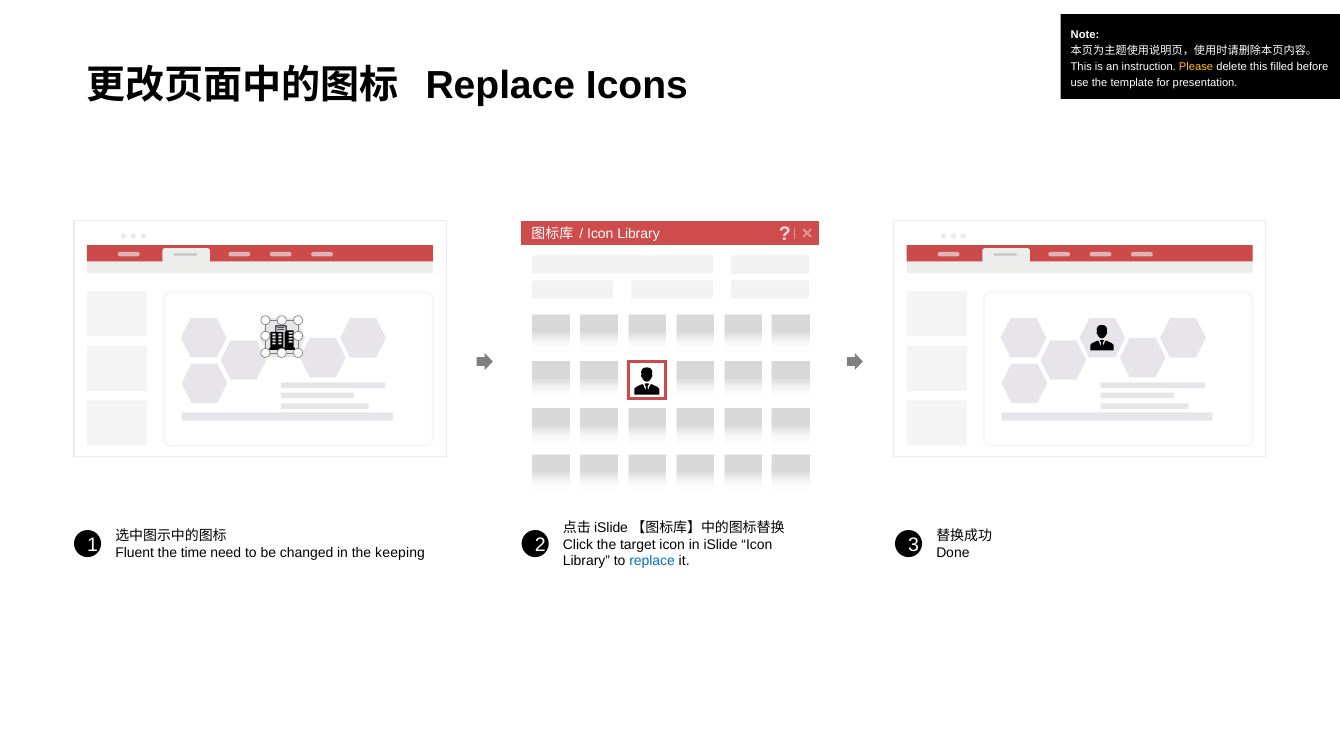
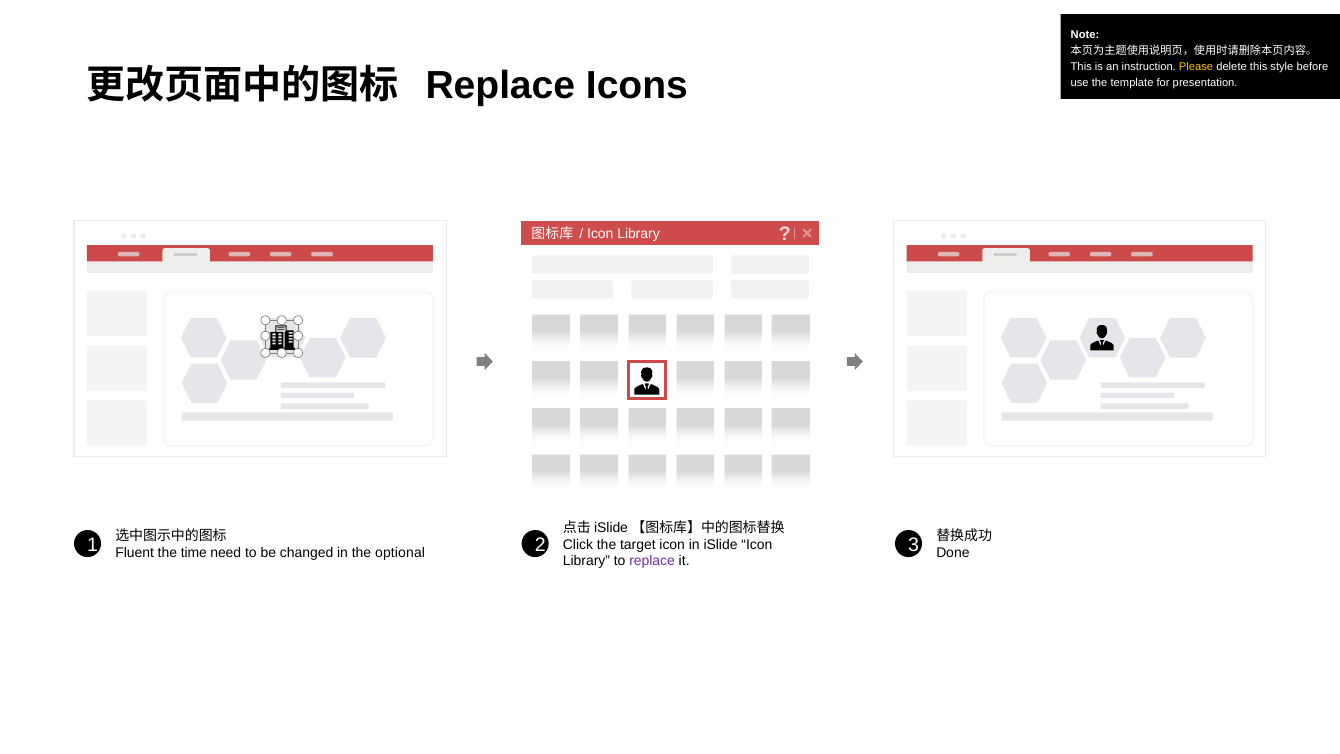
filled: filled -> style
keeping: keeping -> optional
replace at (652, 561) colour: blue -> purple
